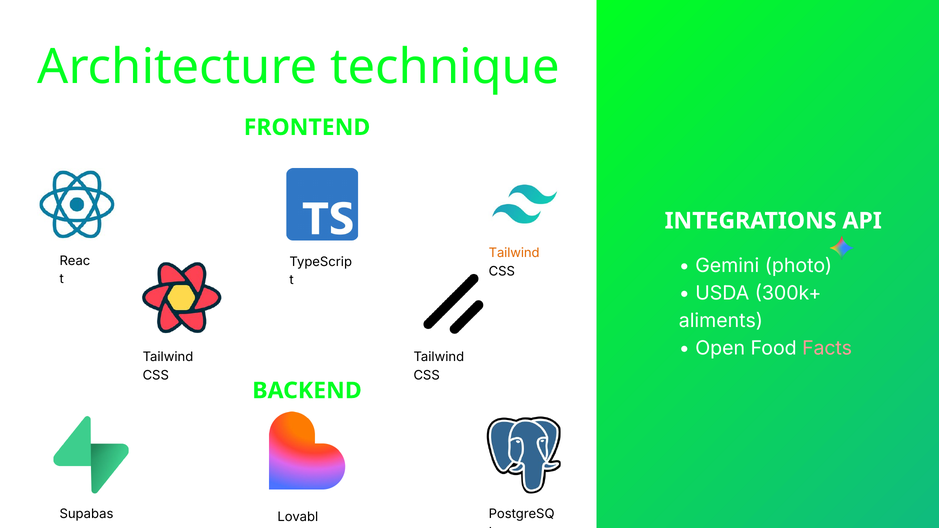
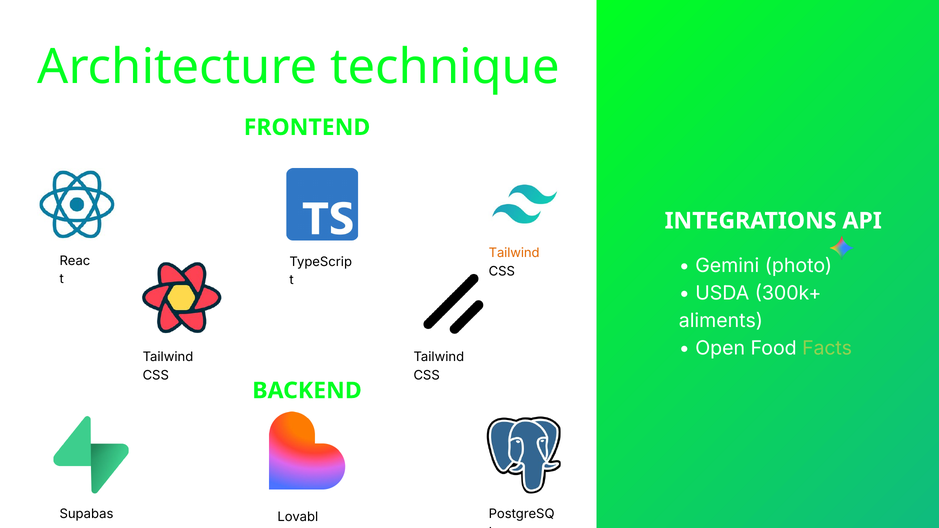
Facts colour: pink -> light green
